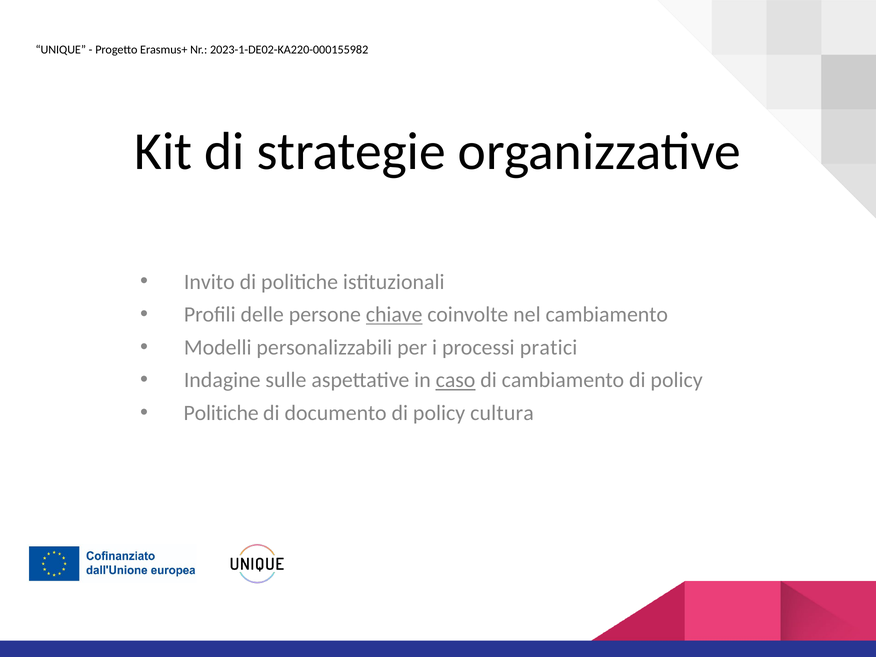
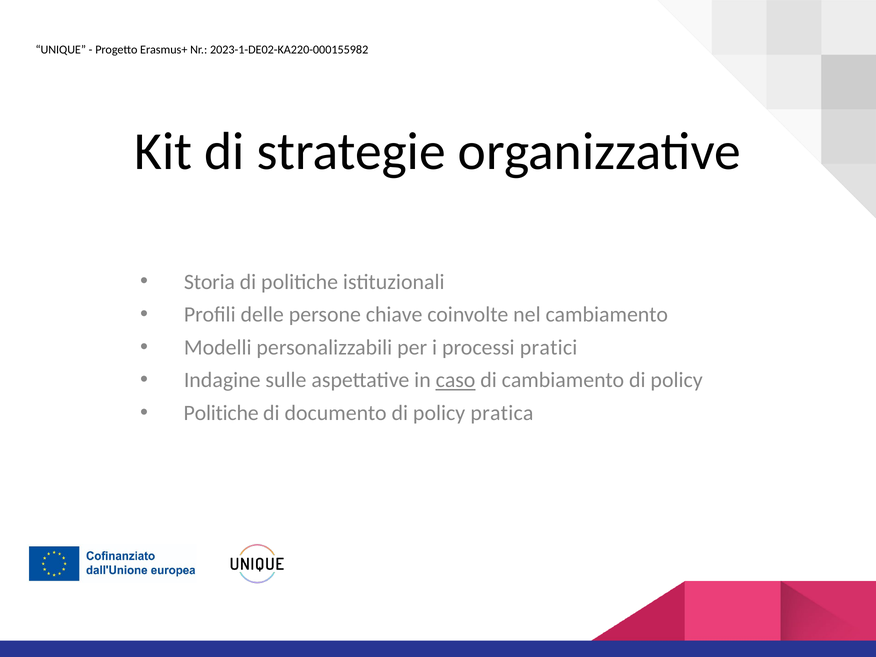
Invito: Invito -> Storia
chiave underline: present -> none
cultura: cultura -> pratica
